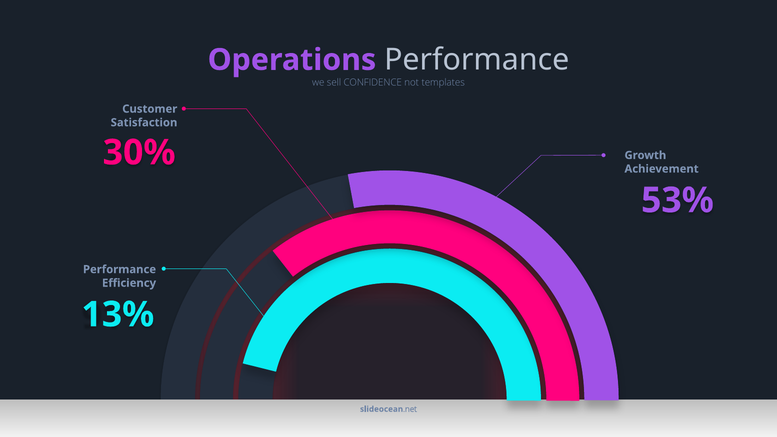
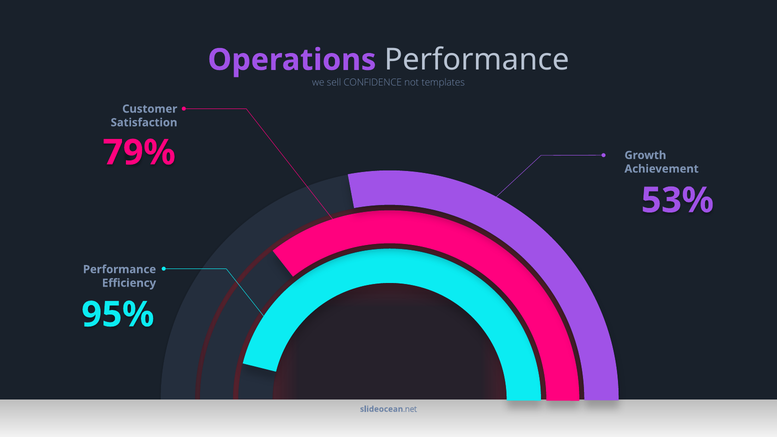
30%: 30% -> 79%
13%: 13% -> 95%
